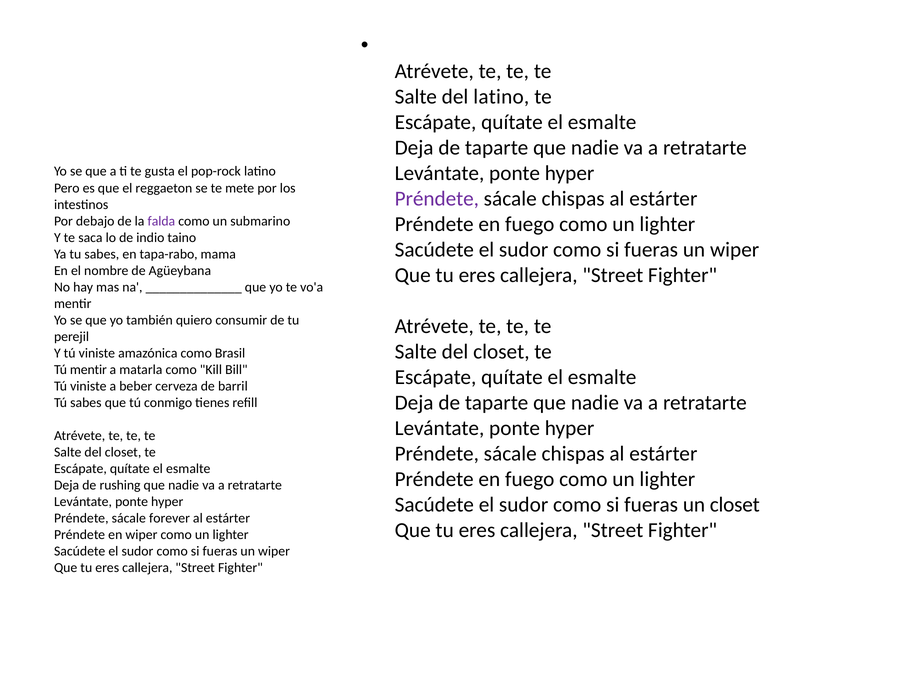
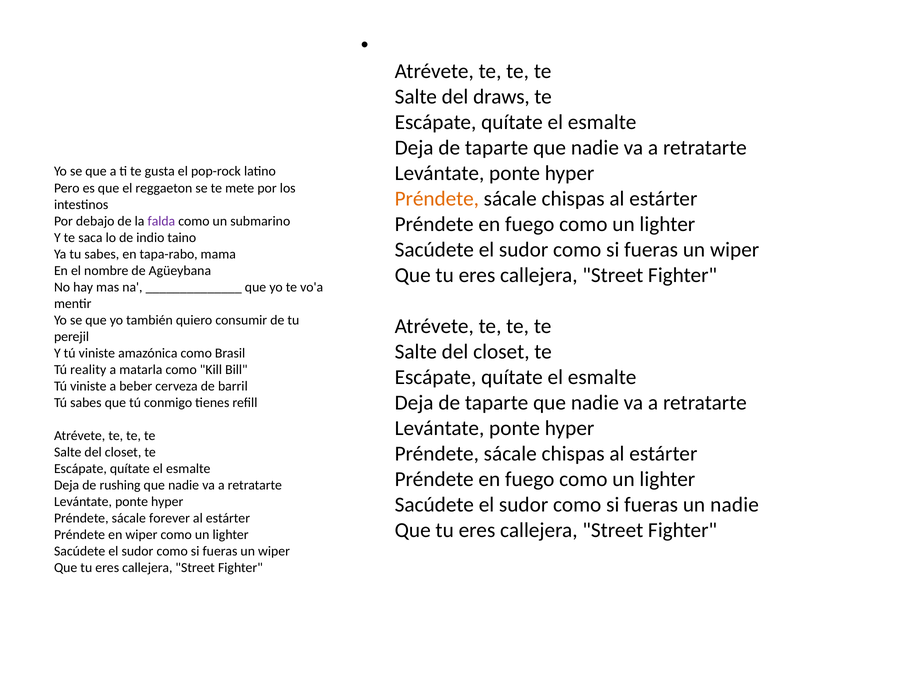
del latino: latino -> draws
Préndete at (437, 199) colour: purple -> orange
Tú mentir: mentir -> reality
un closet: closet -> nadie
